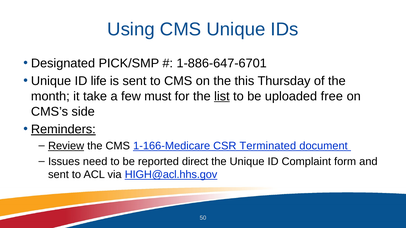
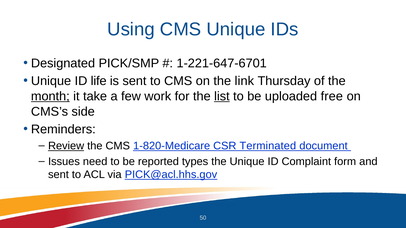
1-886-647-6701: 1-886-647-6701 -> 1-221-647-6701
this: this -> link
month underline: none -> present
must: must -> work
Reminders underline: present -> none
1-166-Medicare: 1-166-Medicare -> 1-820-Medicare
direct: direct -> types
HIGH@acl.hhs.gov: HIGH@acl.hhs.gov -> PICK@acl.hhs.gov
